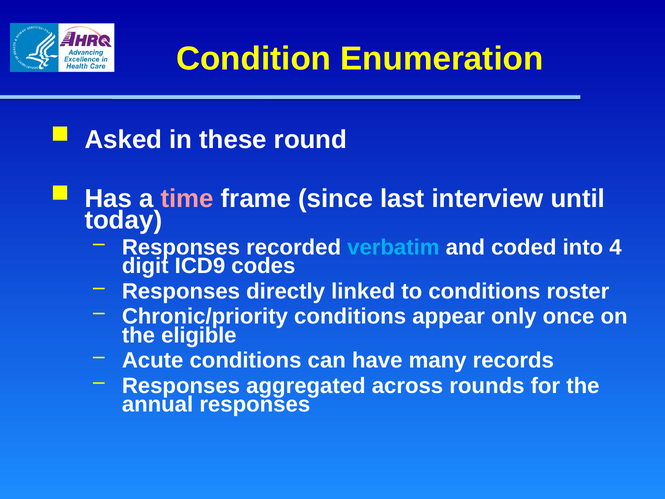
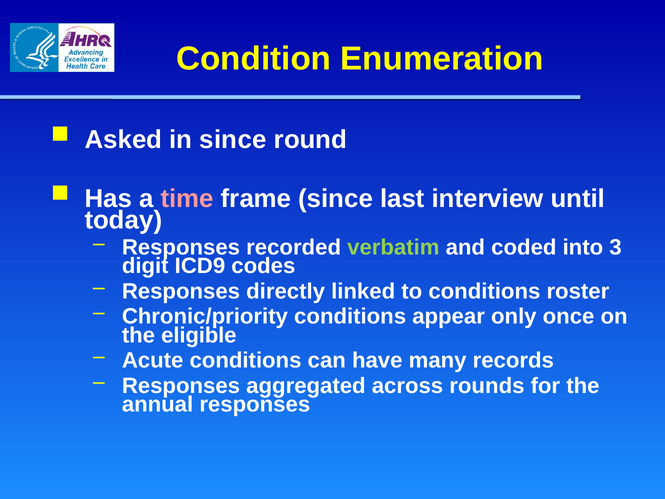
in these: these -> since
verbatim colour: light blue -> light green
4: 4 -> 3
